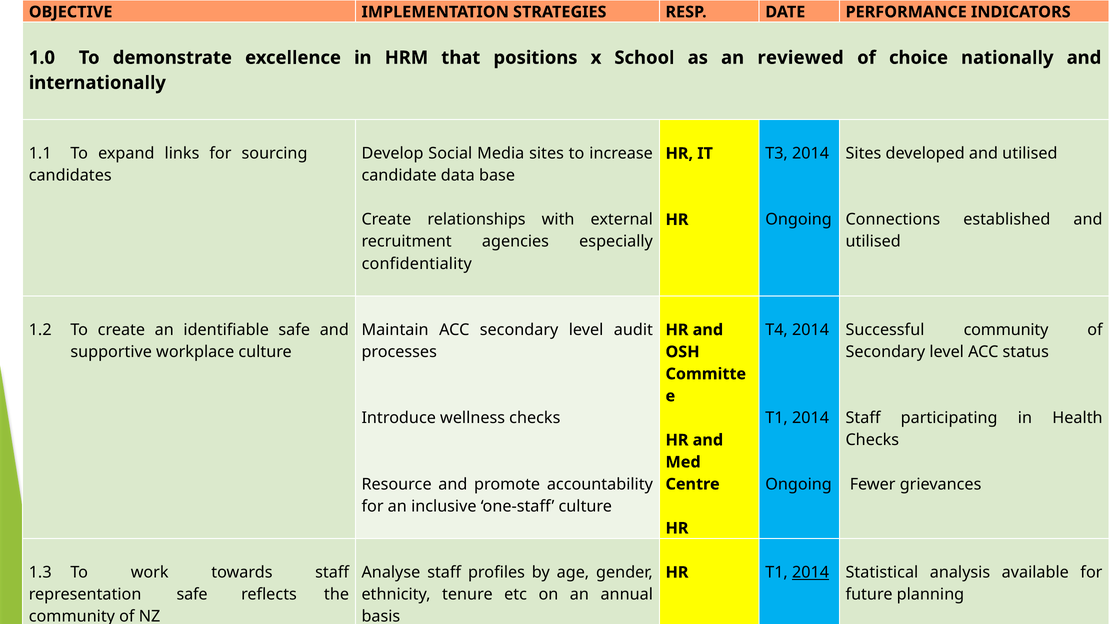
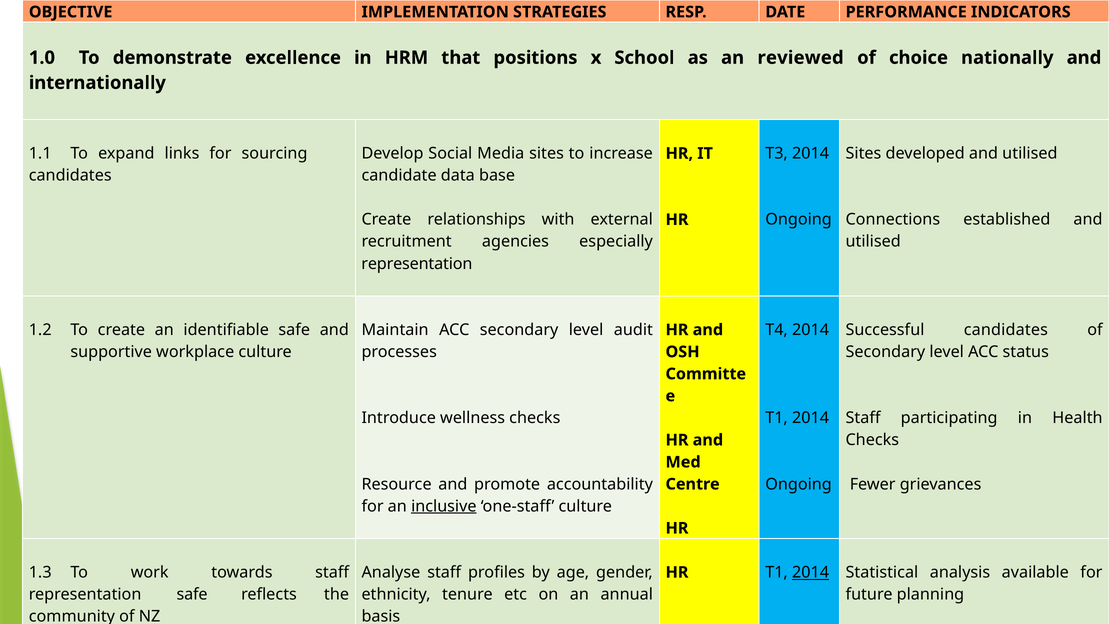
confidentiality at (417, 264): confidentiality -> representation
Successful community: community -> candidates
inclusive underline: none -> present
